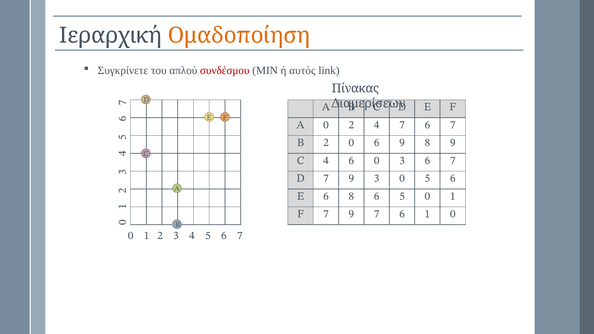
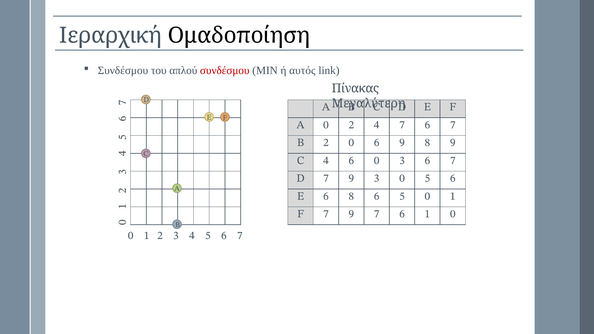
Ομαδοποίηση colour: orange -> black
Συγκρίνετε at (123, 71): Συγκρίνετε -> Συνδέσμου
Διαμερίσεων: Διαμερίσεων -> Μεγαλύτερη
